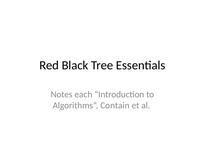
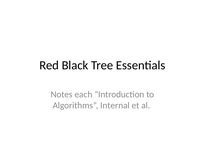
Contain: Contain -> Internal
